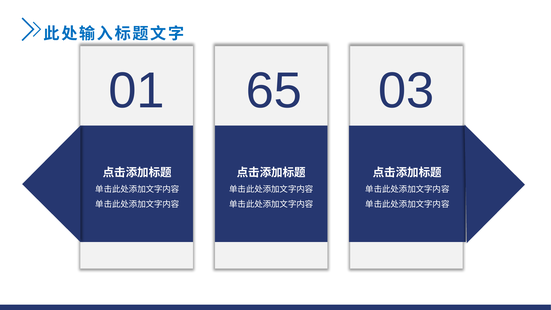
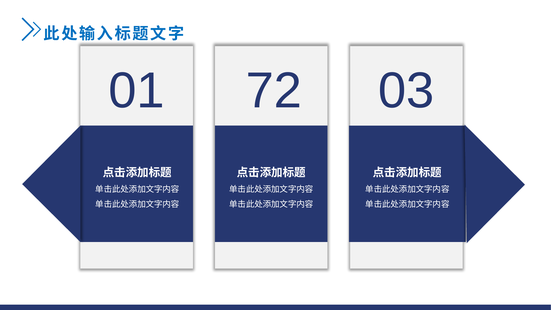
65: 65 -> 72
